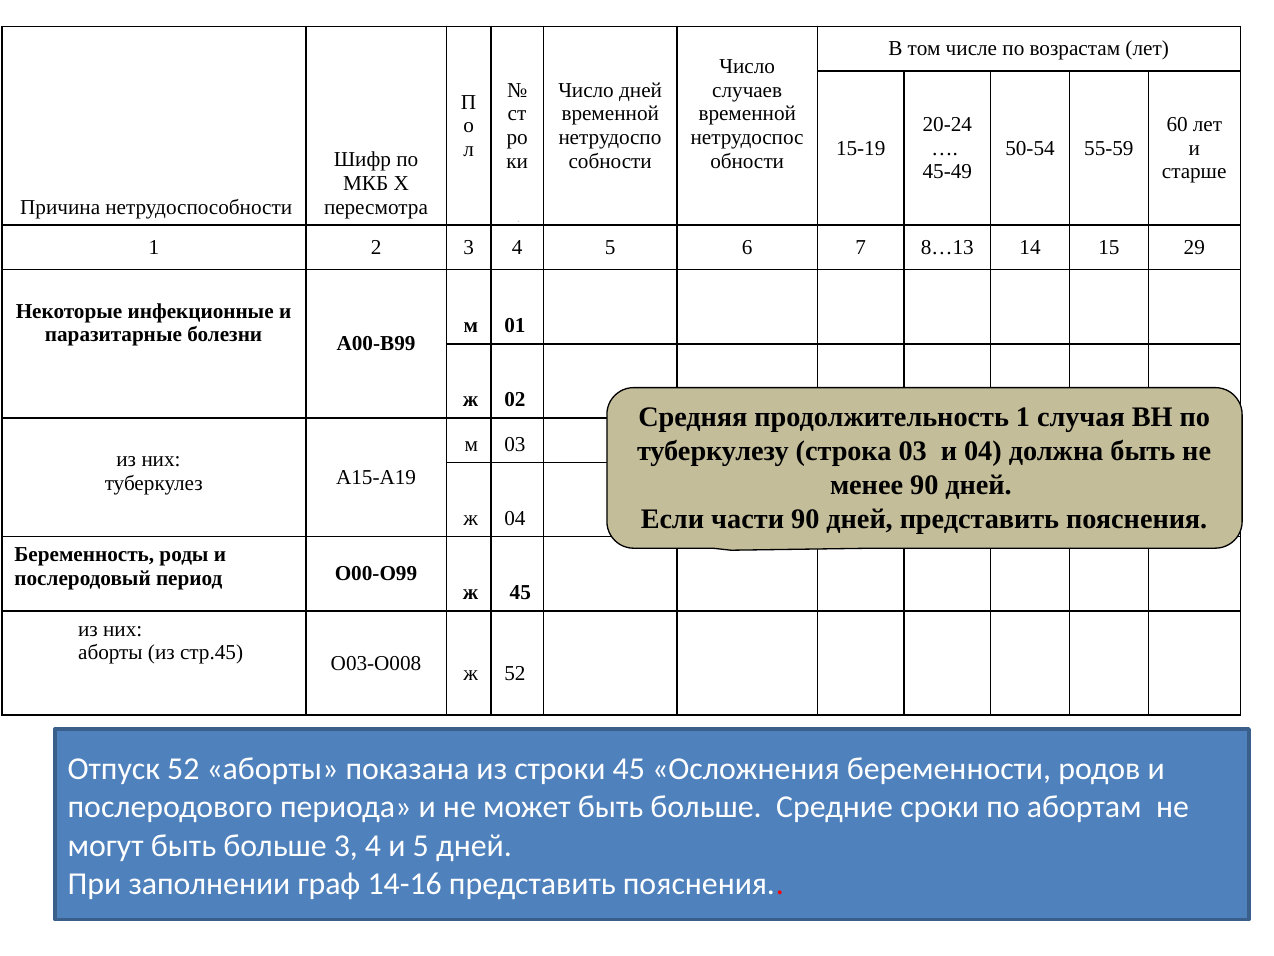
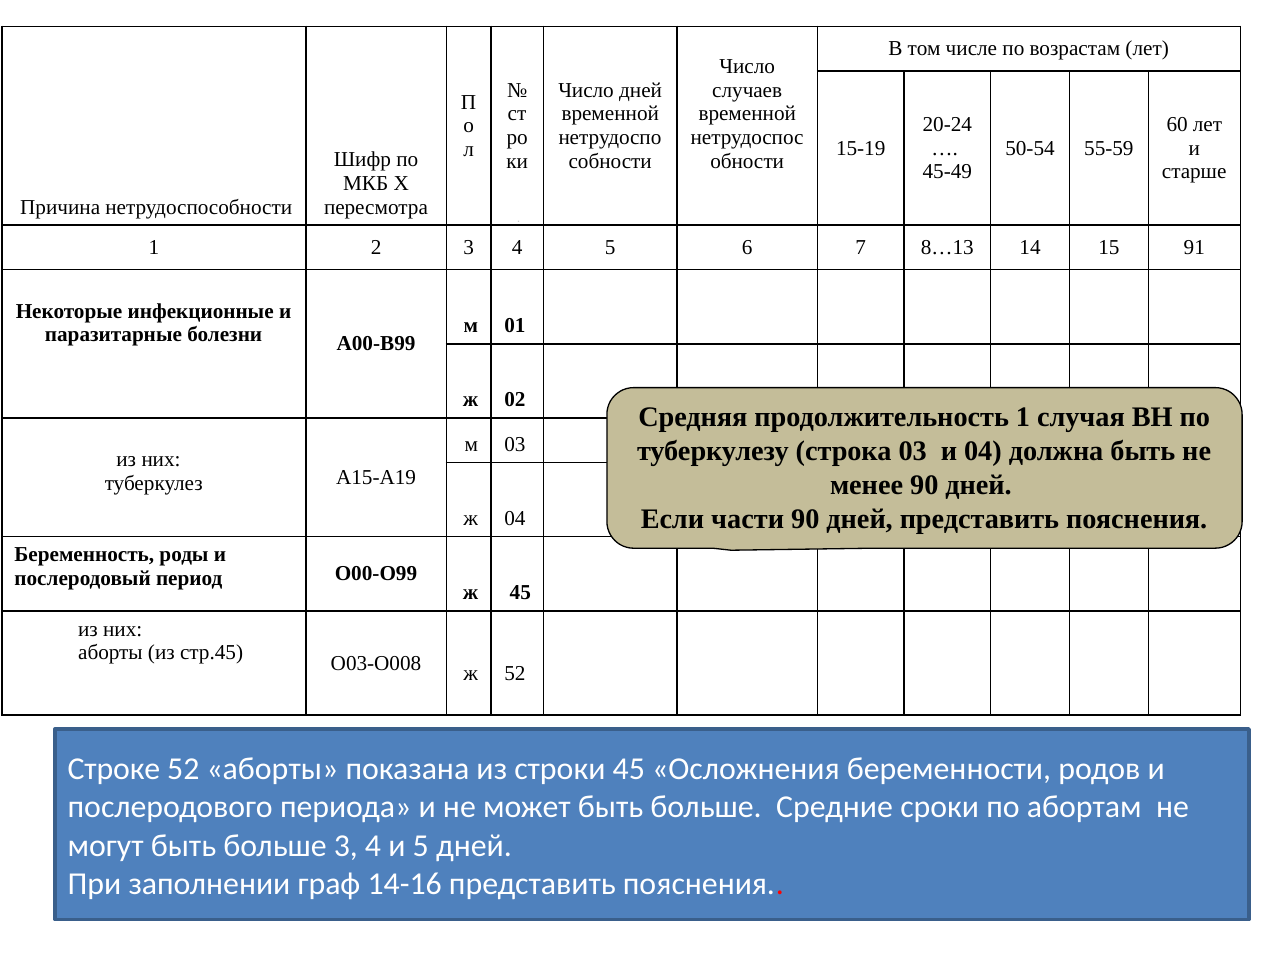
29: 29 -> 91
Отпуск: Отпуск -> Строке
